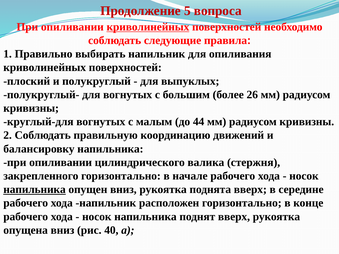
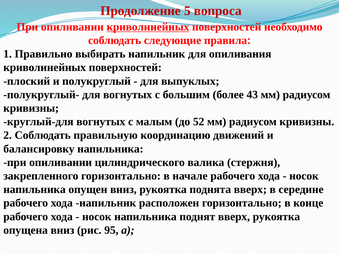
26: 26 -> 43
44: 44 -> 52
напильника at (34, 190) underline: present -> none
40: 40 -> 95
